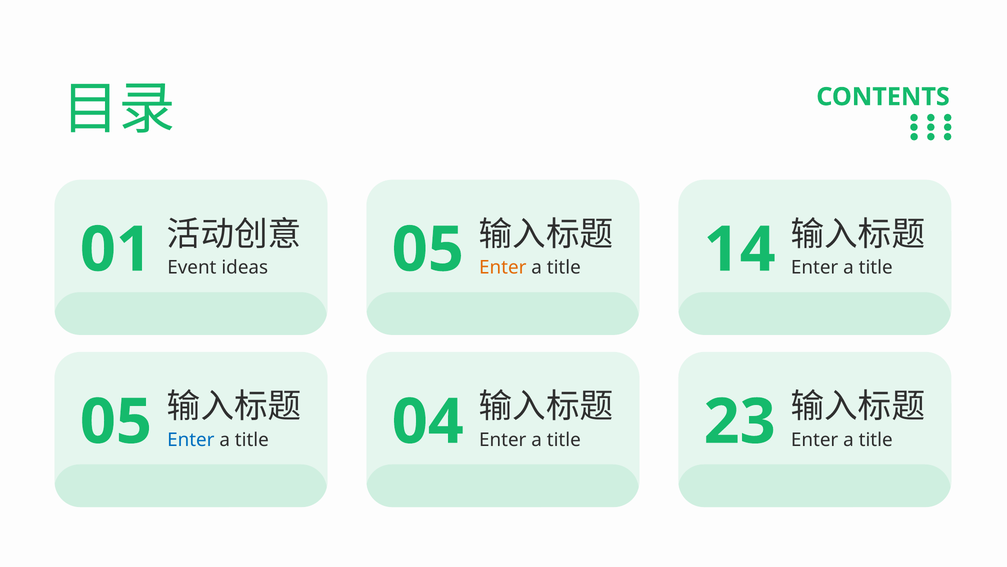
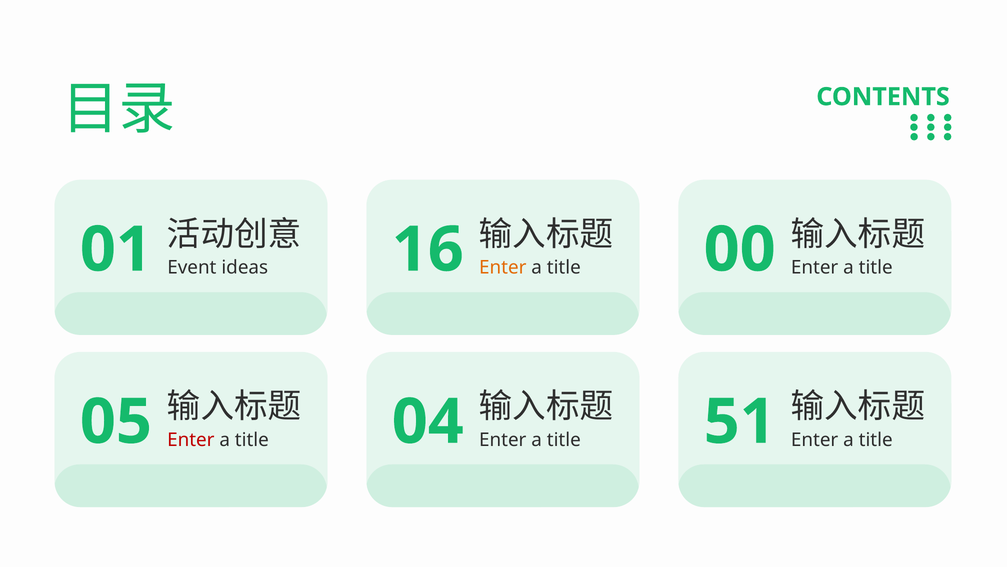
ideas 05: 05 -> 16
14: 14 -> 00
Enter at (191, 440) colour: blue -> red
23: 23 -> 51
